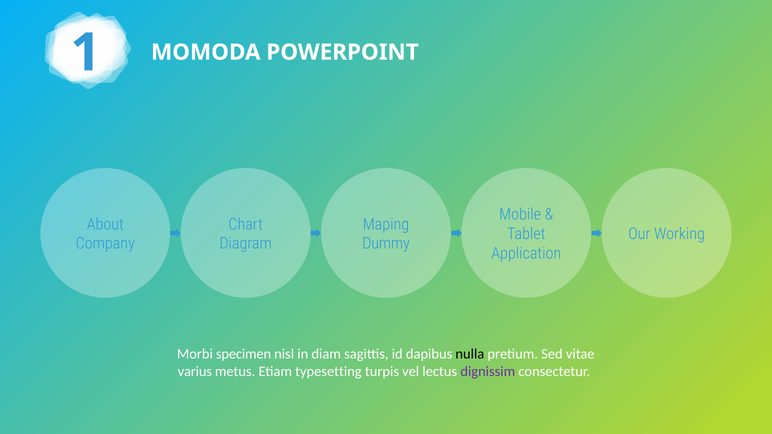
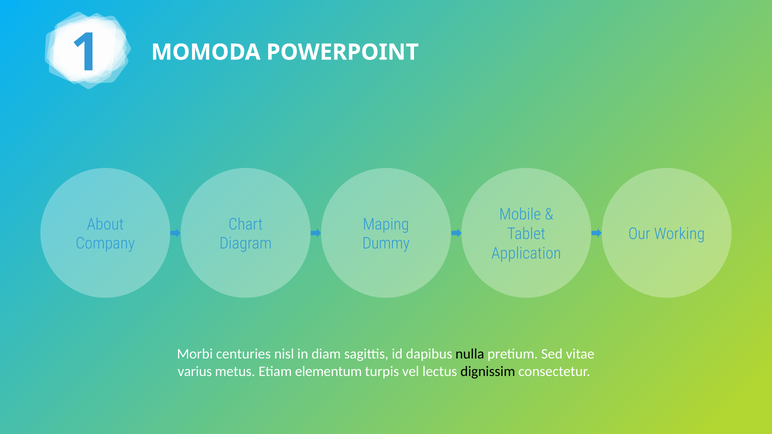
specimen: specimen -> centuries
typesetting: typesetting -> elementum
dignissim colour: purple -> black
